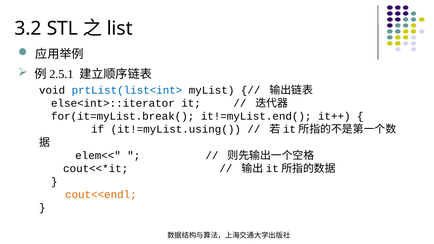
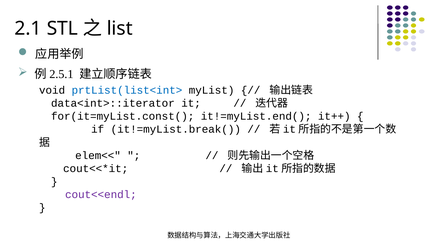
3.2: 3.2 -> 2.1
else<int>::iterator: else<int>::iterator -> data<int>::iterator
for(it=myList.break(: for(it=myList.break( -> for(it=myList.const(
it!=myList.using(: it!=myList.using( -> it!=myList.break(
cout<<endl colour: orange -> purple
